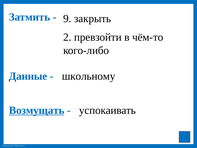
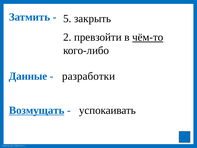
9: 9 -> 5
чём-то underline: none -> present
школьному: школьному -> разработки
